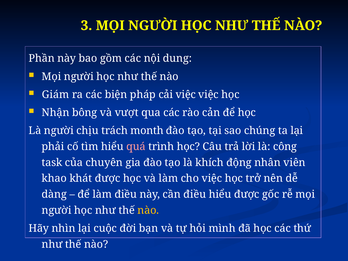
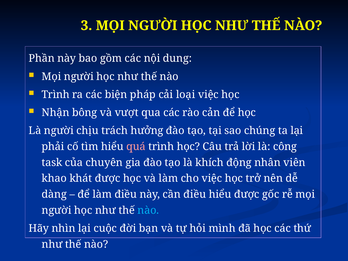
Giám at (55, 95): Giám -> Trình
cải việc: việc -> loại
month: month -> hưởng
nào at (148, 210) colour: yellow -> light blue
